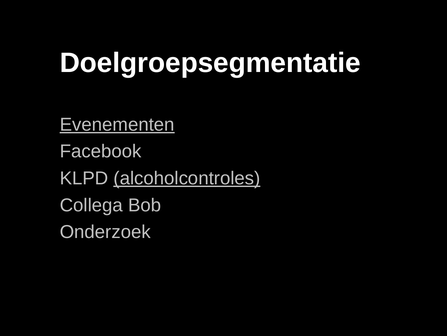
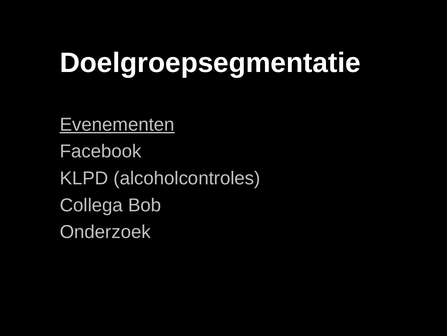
alcoholcontroles underline: present -> none
